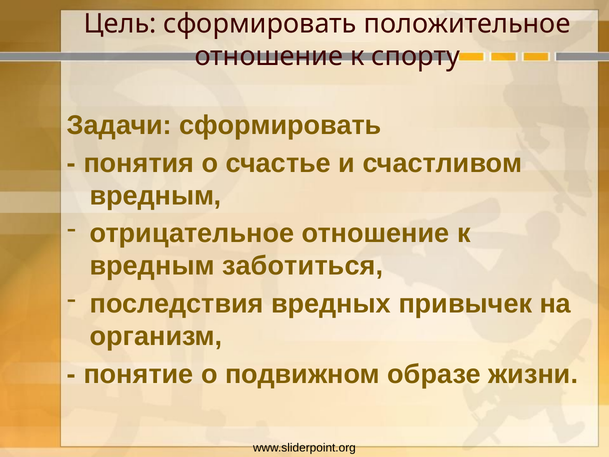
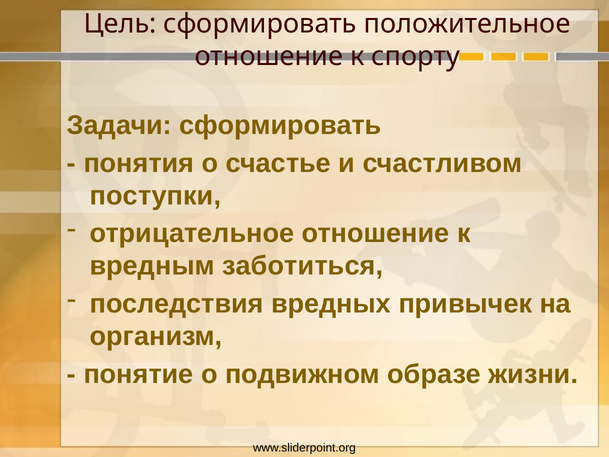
вредным at (156, 195): вредным -> поступки
